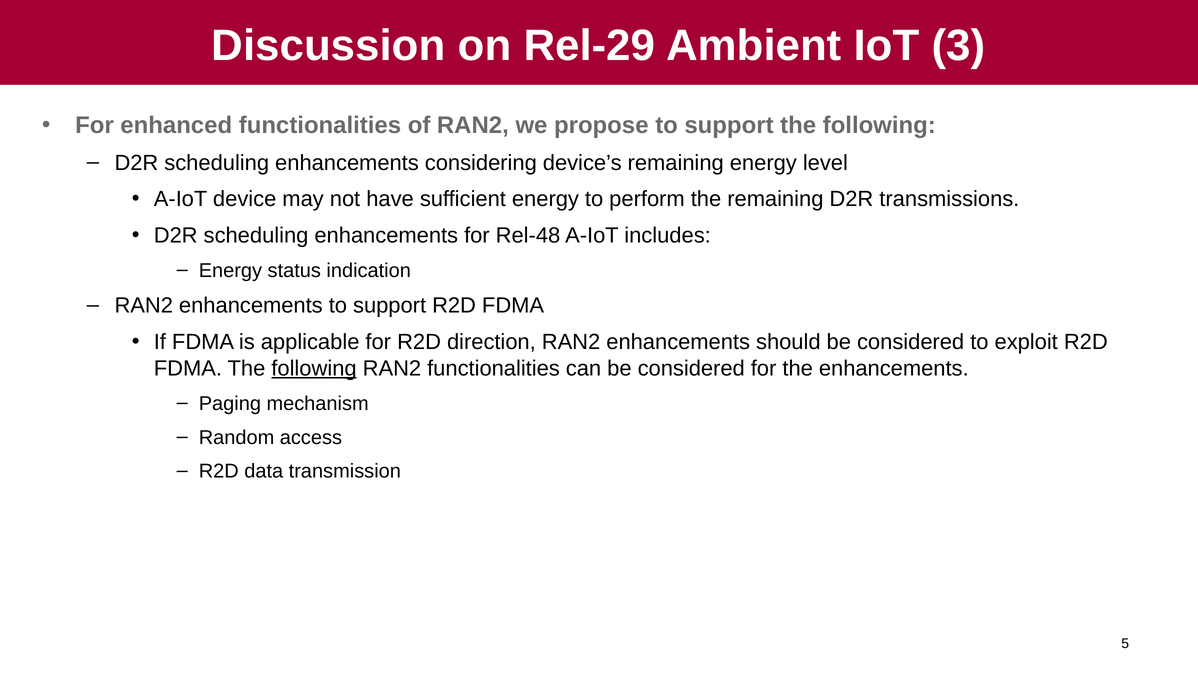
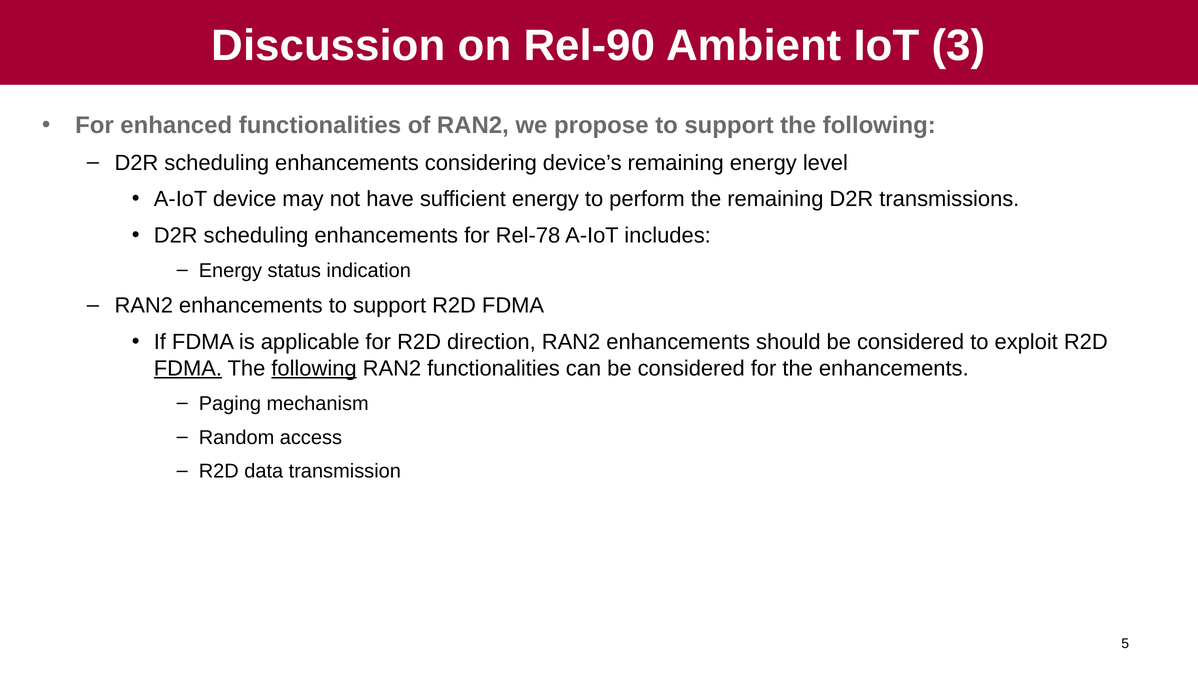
Rel-29: Rel-29 -> Rel-90
Rel-48: Rel-48 -> Rel-78
FDMA at (188, 368) underline: none -> present
